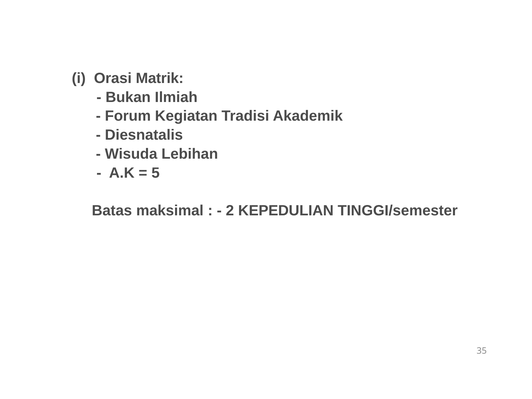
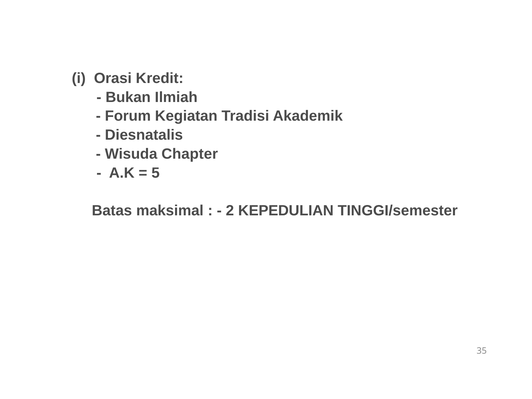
Matrik: Matrik -> Kredit
Lebihan: Lebihan -> Chapter
